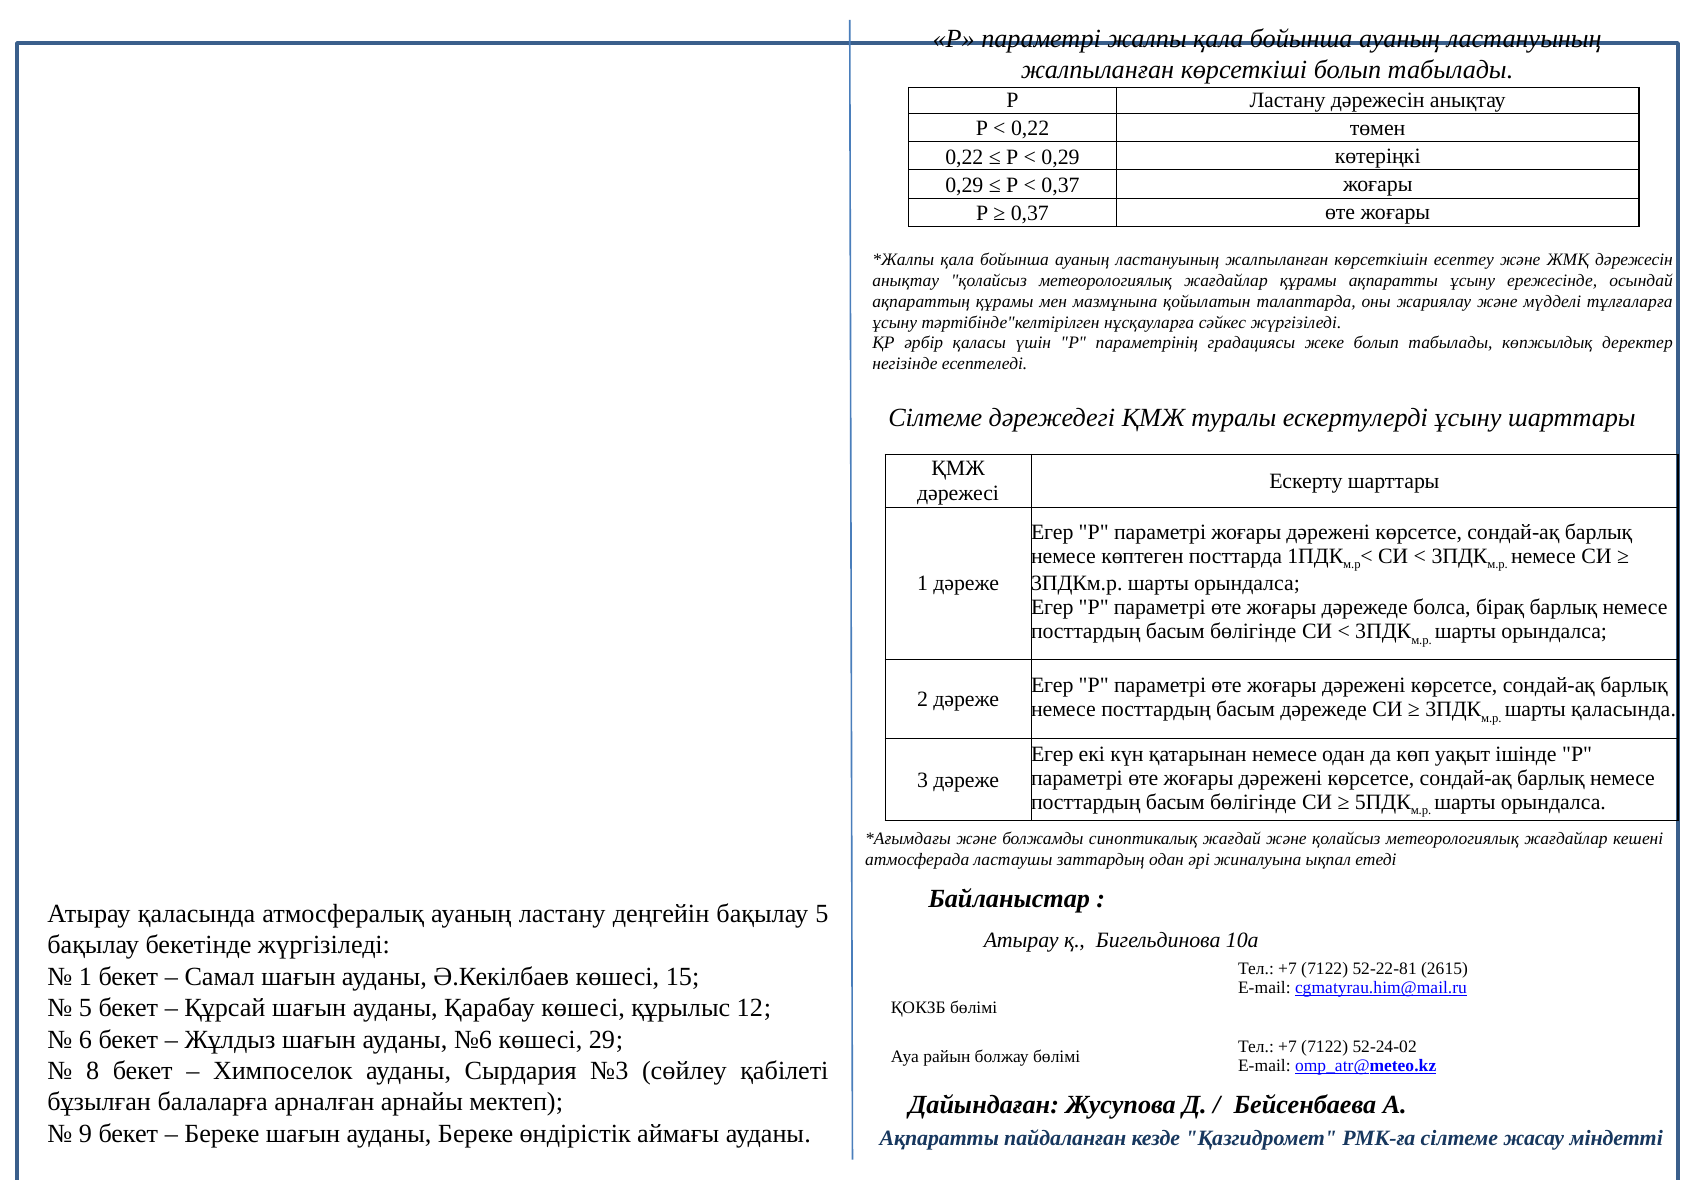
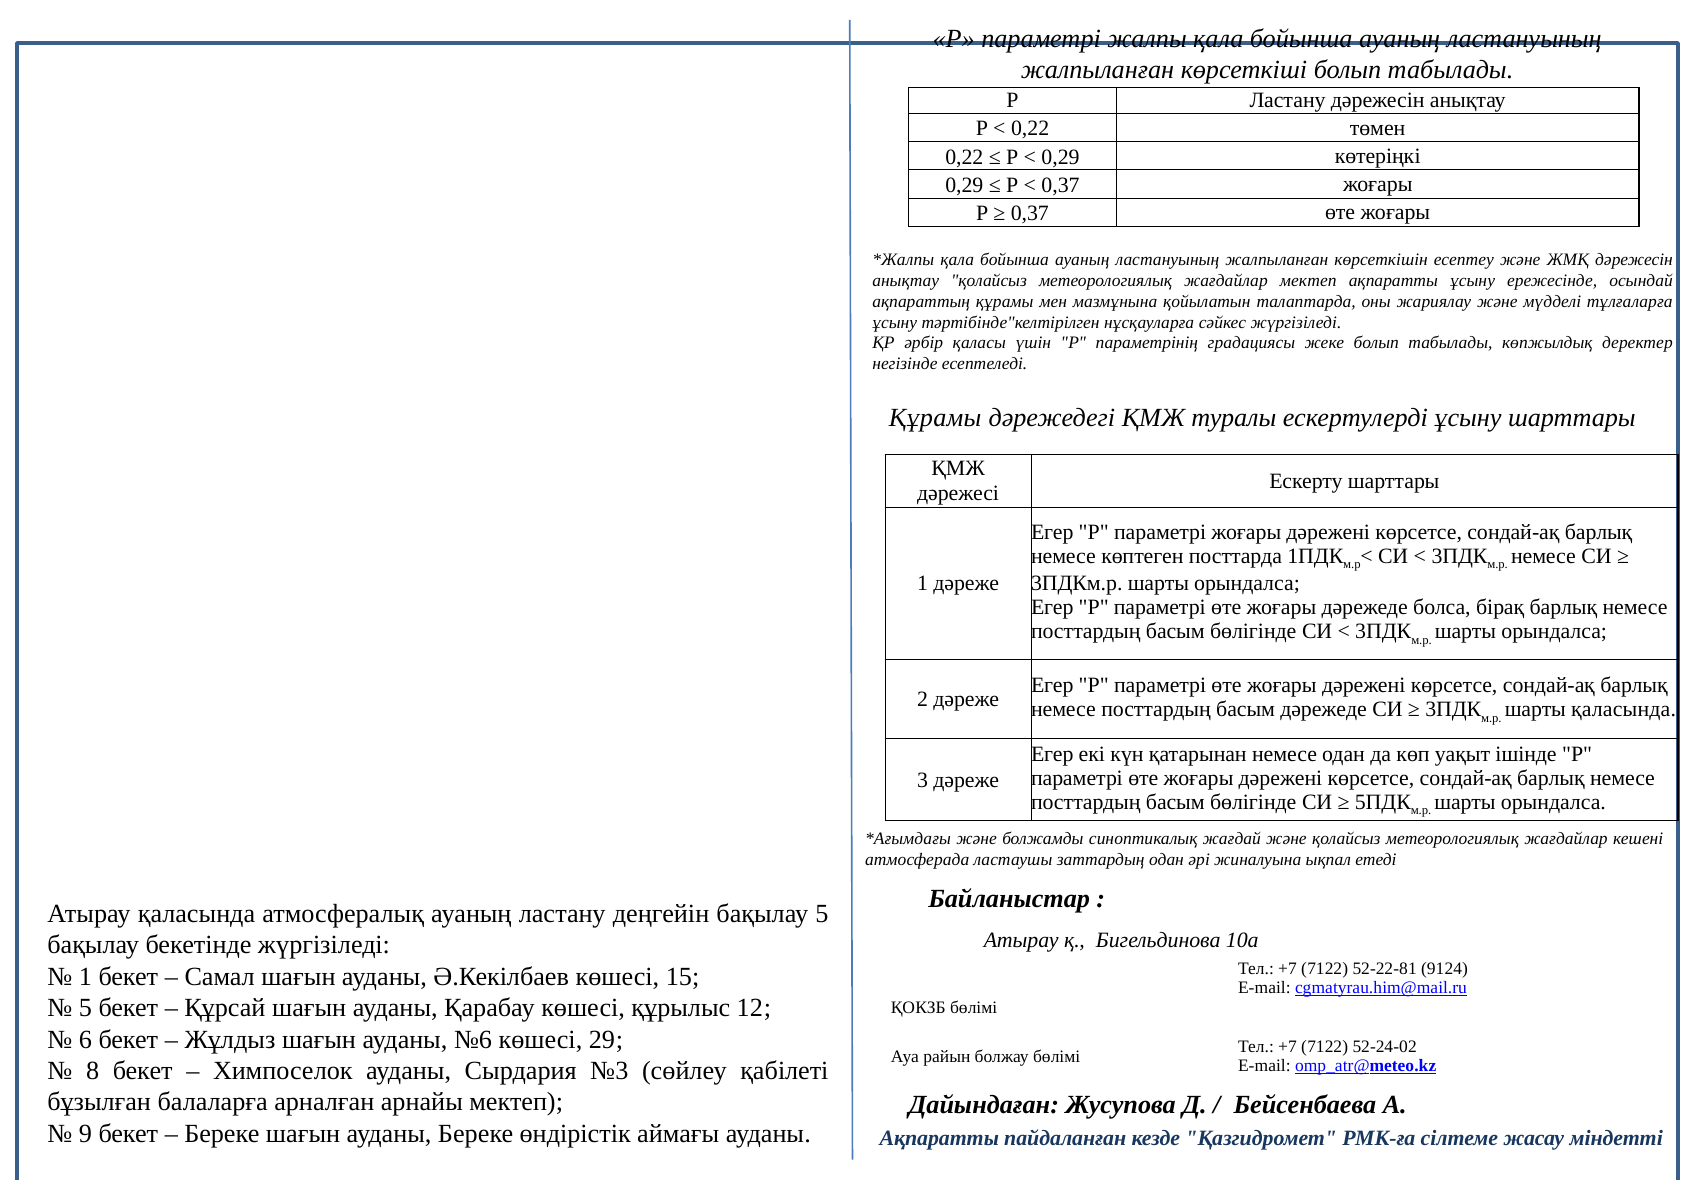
жағдайлар құрамы: құрамы -> мектеп
Сілтеме at (935, 418): Сілтеме -> Құрамы
2615: 2615 -> 9124
